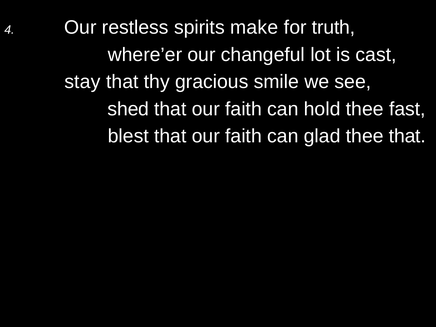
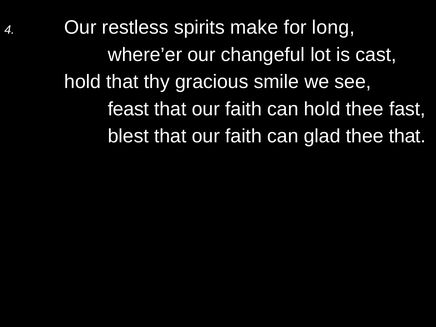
truth: truth -> long
stay at (82, 82): stay -> hold
shed: shed -> feast
